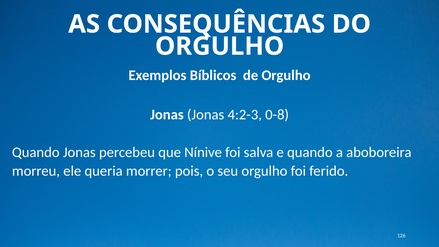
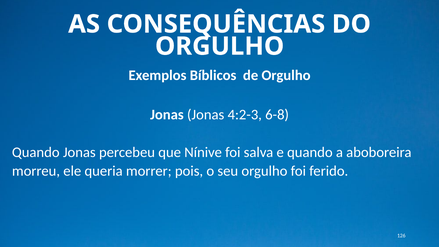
0-8: 0-8 -> 6-8
